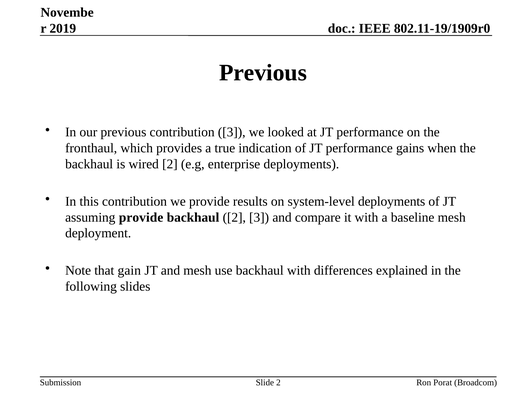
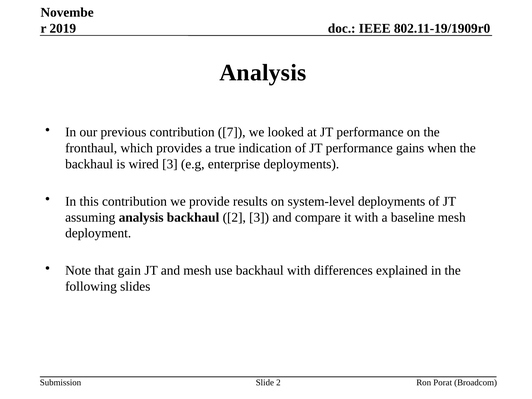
Previous at (263, 73): Previous -> Analysis
contribution 3: 3 -> 7
wired 2: 2 -> 3
assuming provide: provide -> analysis
